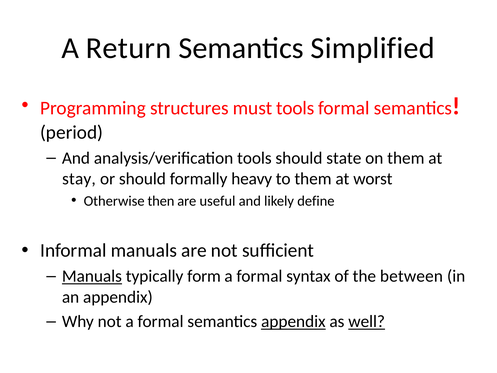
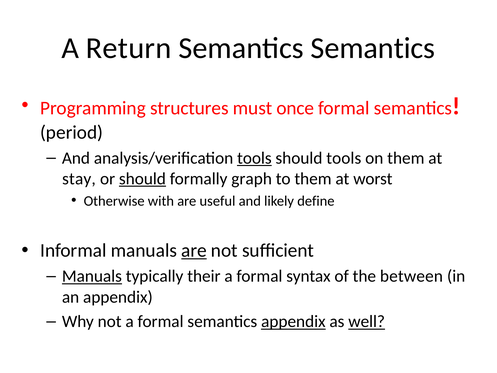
Semantics Simplified: Simplified -> Semantics
must tools: tools -> once
tools at (254, 158) underline: none -> present
should state: state -> tools
should at (142, 179) underline: none -> present
heavy: heavy -> graph
then: then -> with
are at (194, 250) underline: none -> present
form: form -> their
